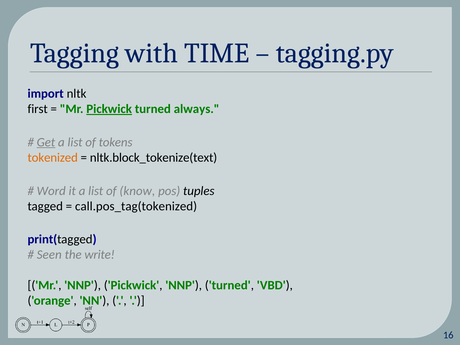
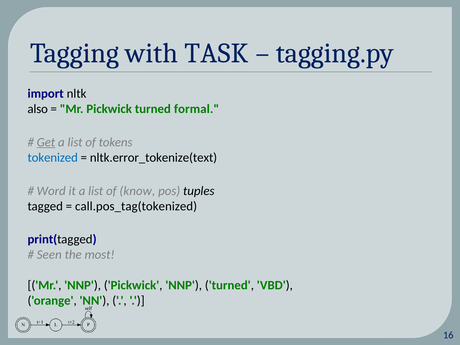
TIME: TIME -> TASK
first: first -> also
Pickwick at (109, 109) underline: present -> none
always: always -> formal
tokenized colour: orange -> blue
nltk.block_tokenize(text: nltk.block_tokenize(text -> nltk.error_tokenize(text
write: write -> most
